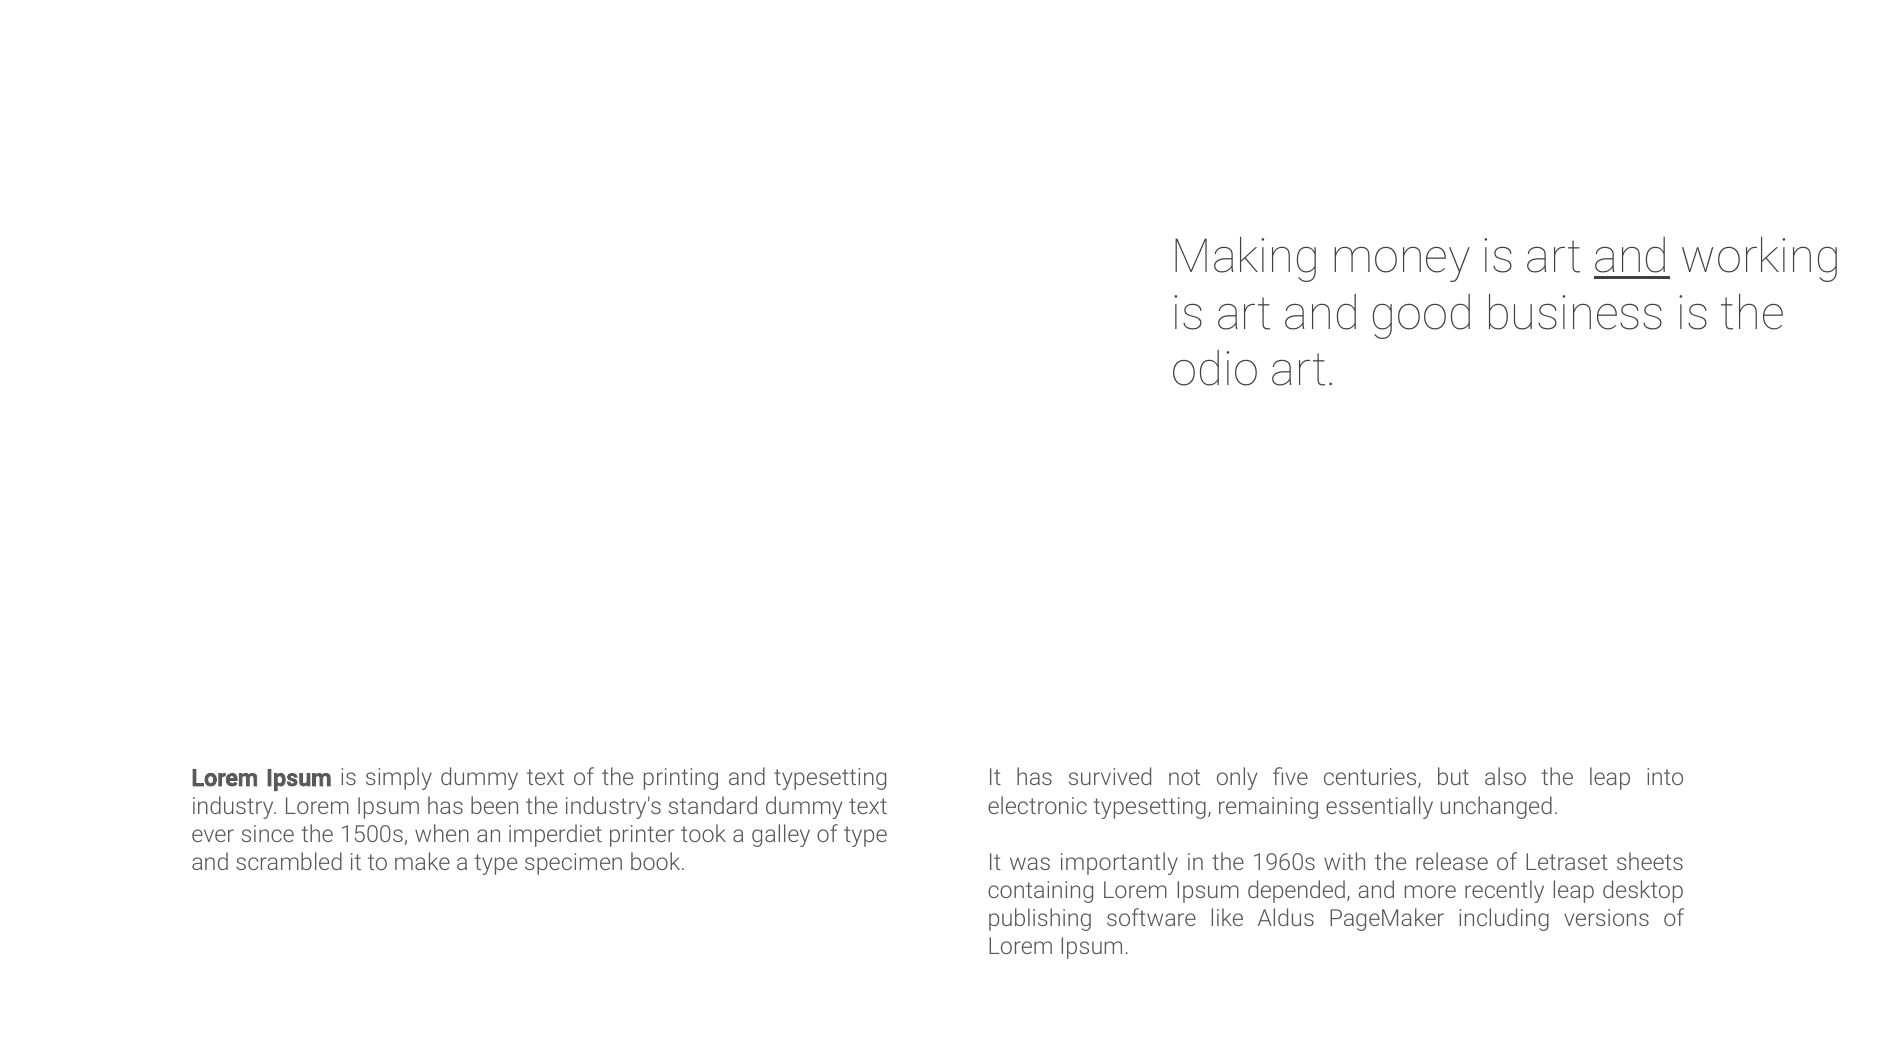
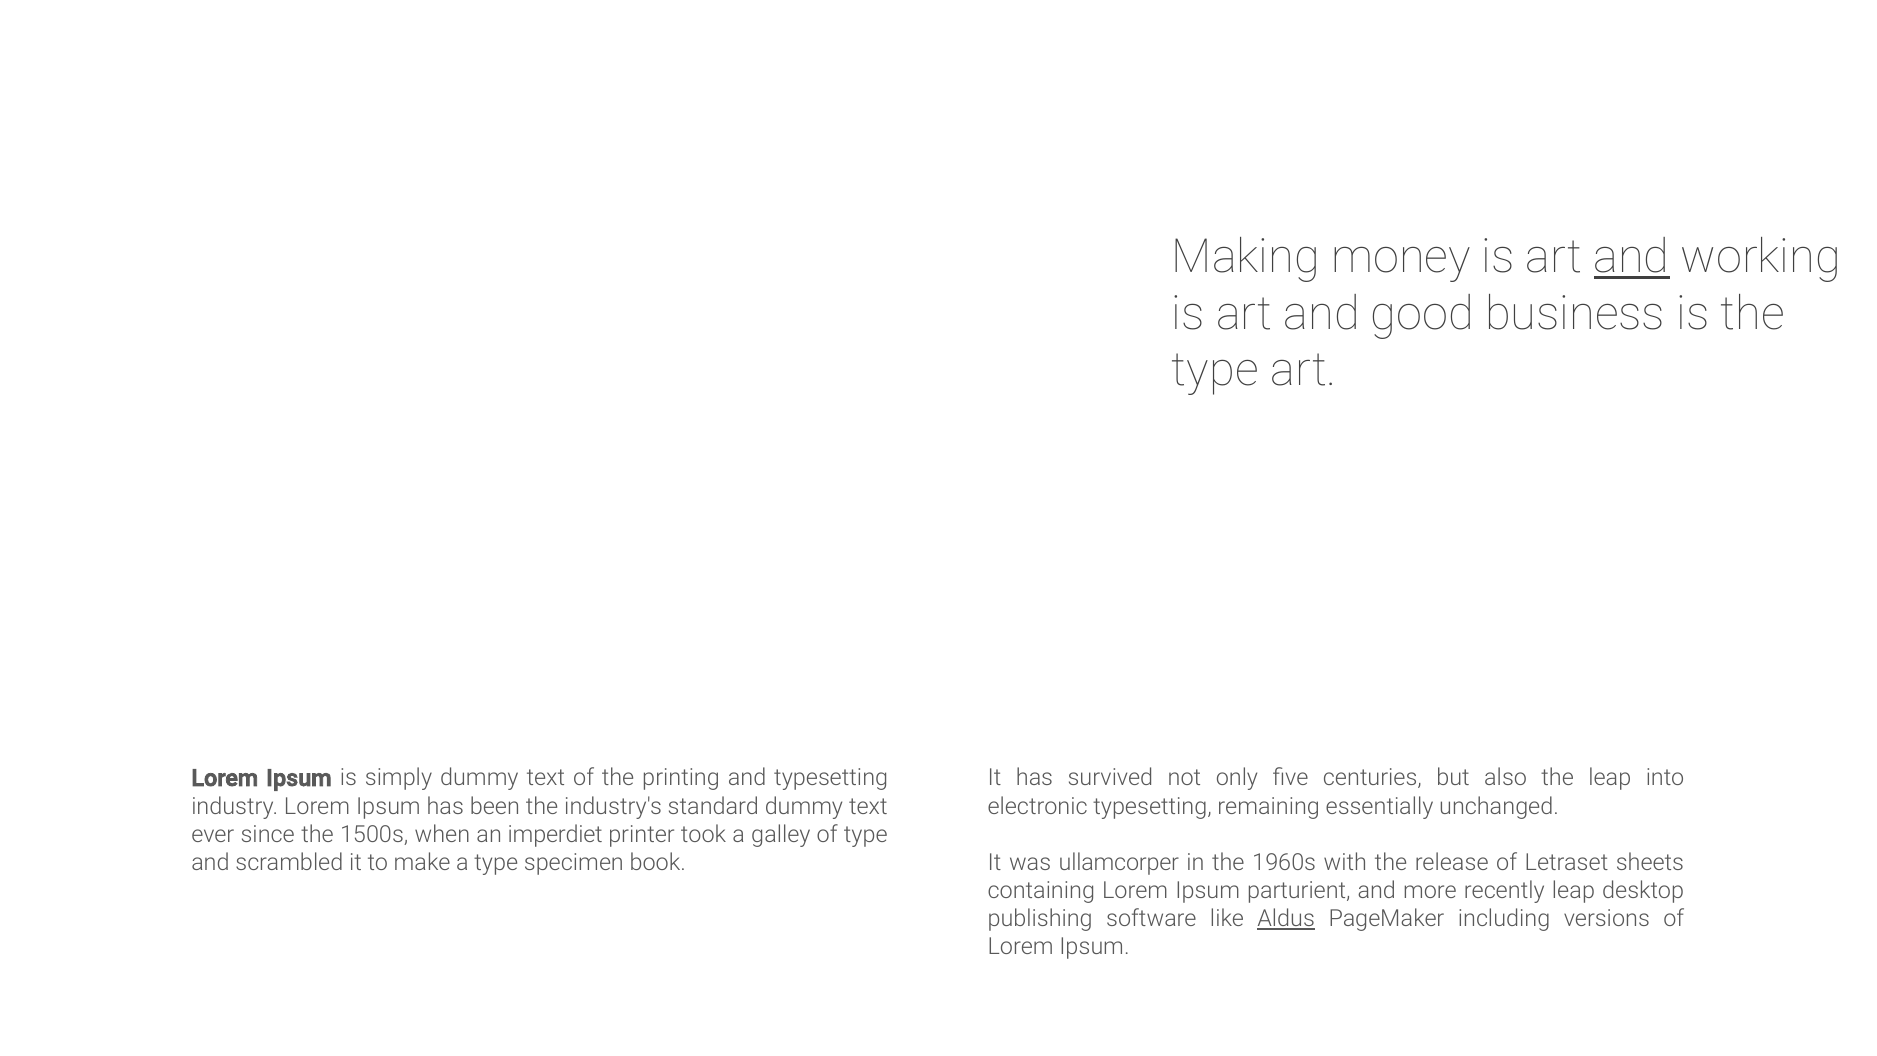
odio at (1216, 370): odio -> type
importantly: importantly -> ullamcorper
depended: depended -> parturient
Aldus underline: none -> present
